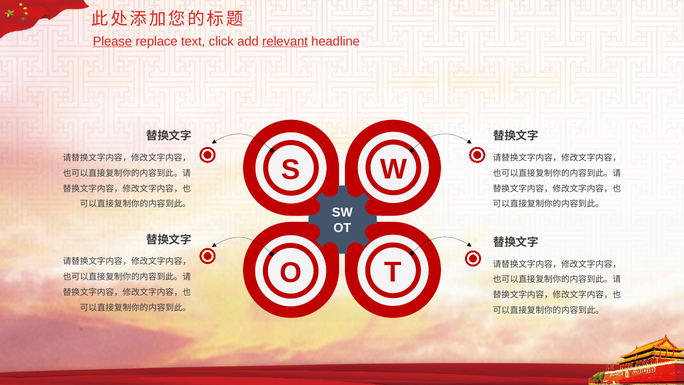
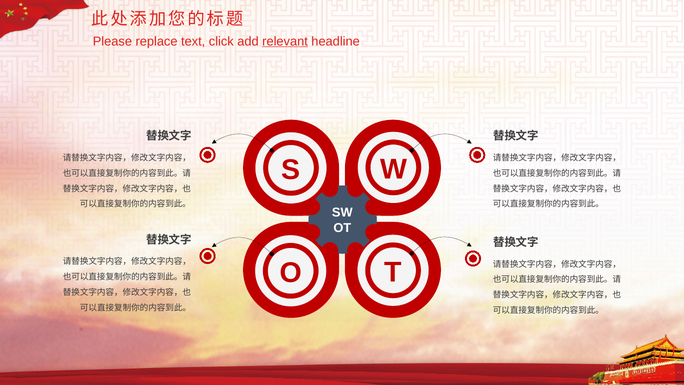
Please underline: present -> none
